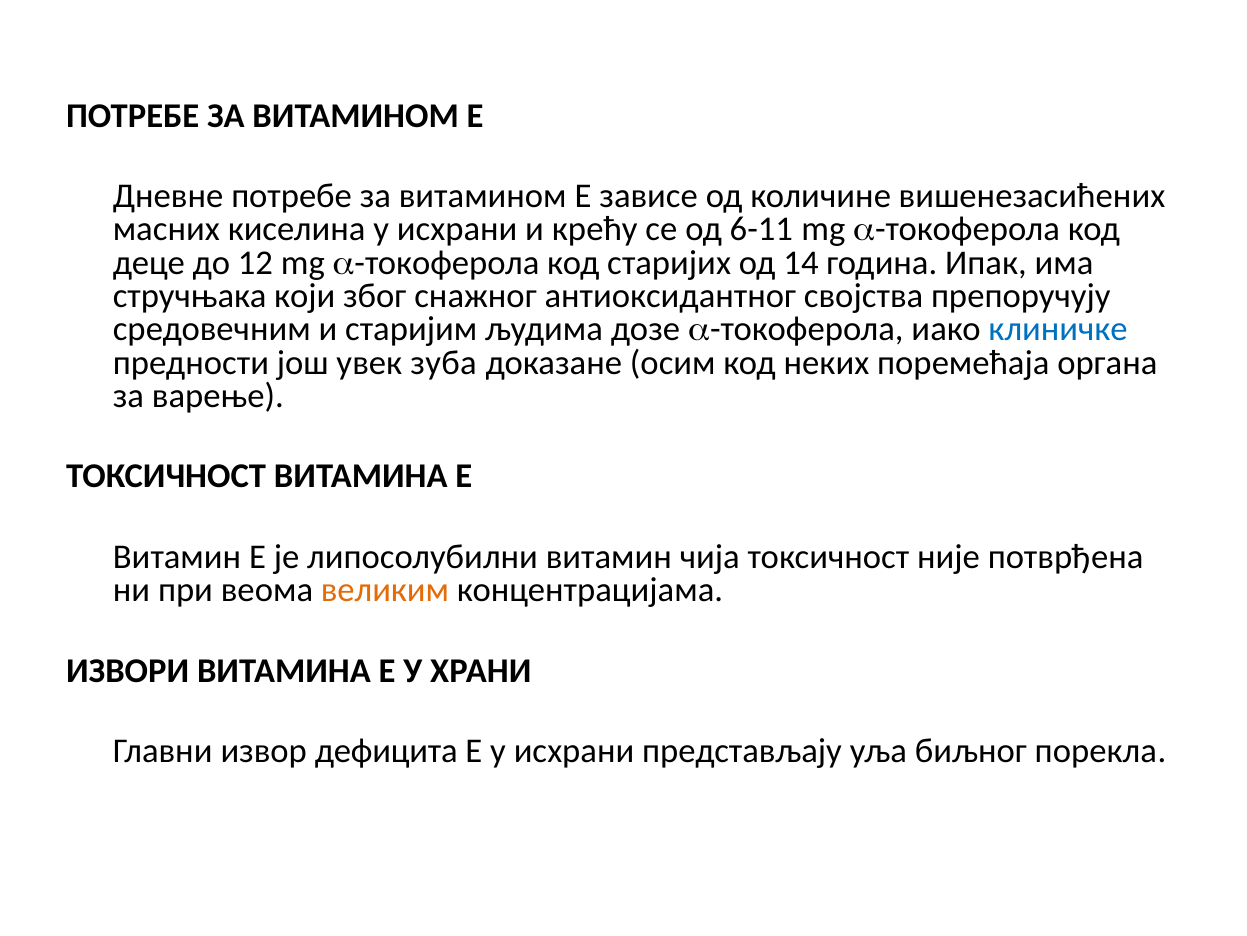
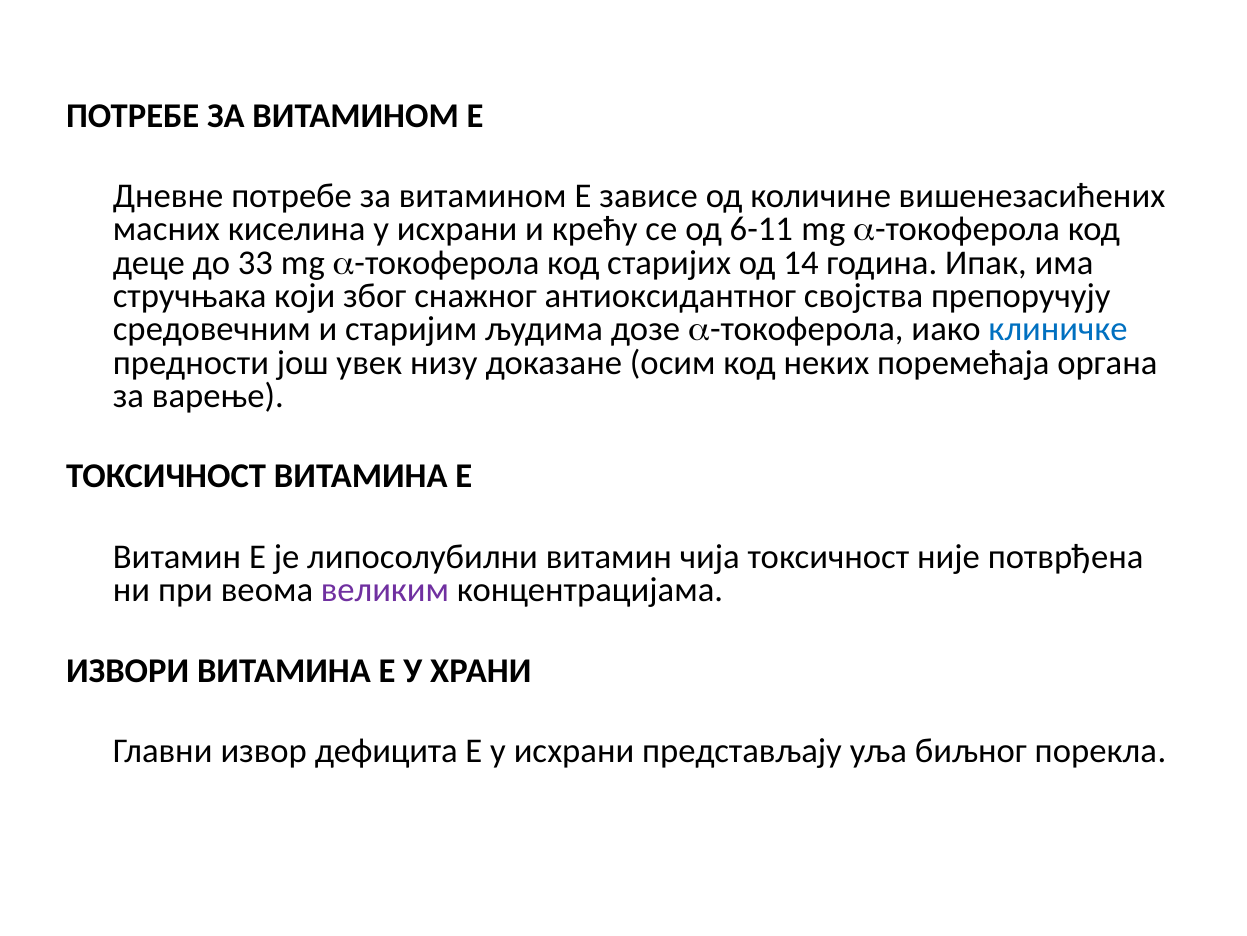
12: 12 -> 33
зуба: зуба -> низу
великим colour: orange -> purple
